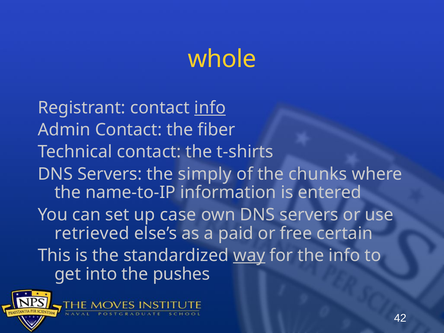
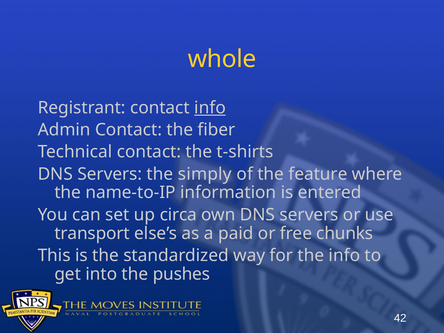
chunks: chunks -> feature
case: case -> circa
retrieved: retrieved -> transport
certain: certain -> chunks
way underline: present -> none
